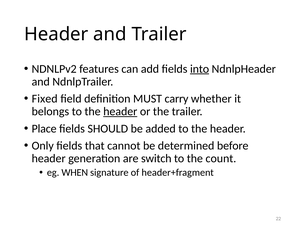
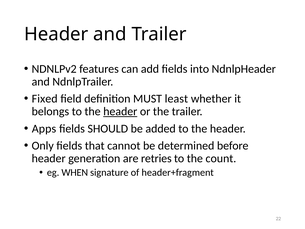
into underline: present -> none
carry: carry -> least
Place: Place -> Apps
switch: switch -> retries
